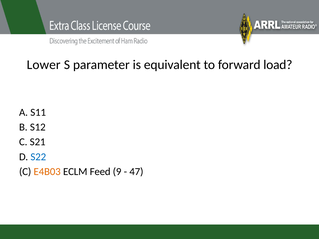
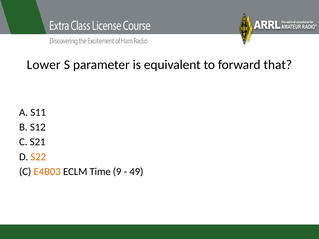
load: load -> that
S22 colour: blue -> orange
Feed: Feed -> Time
47: 47 -> 49
